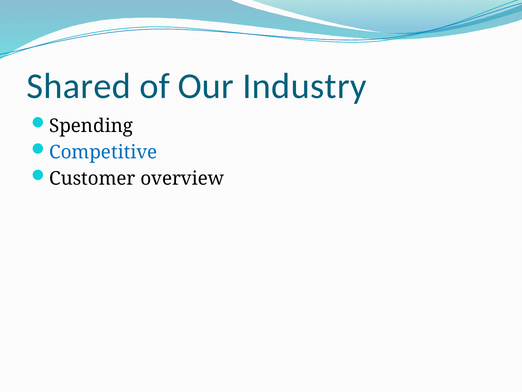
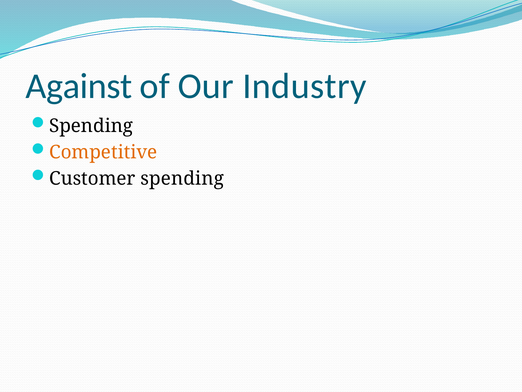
Shared: Shared -> Against
Competitive colour: blue -> orange
Customer overview: overview -> spending
